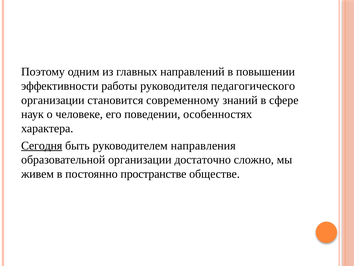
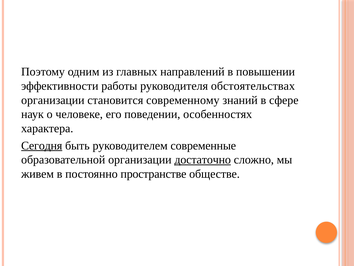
педагогического: педагогического -> обстоятельствах
направления: направления -> современные
достаточно underline: none -> present
